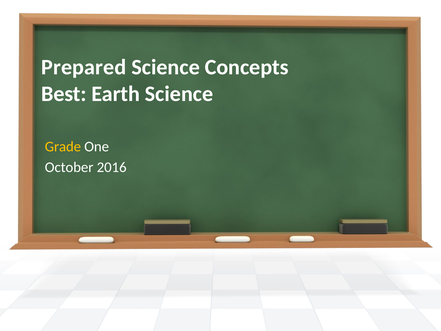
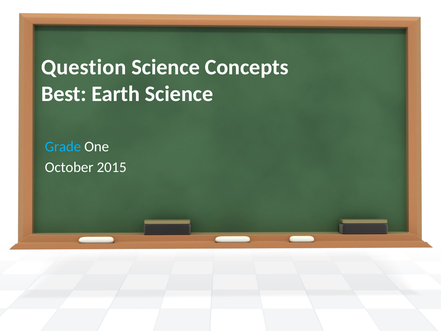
Prepared: Prepared -> Question
Grade colour: yellow -> light blue
2016: 2016 -> 2015
